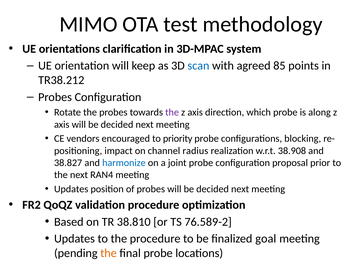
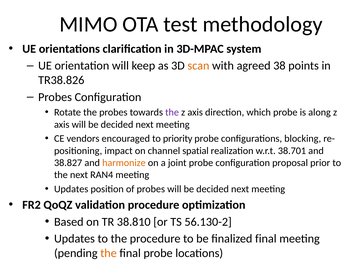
scan colour: blue -> orange
85: 85 -> 38
TR38.212: TR38.212 -> TR38.826
radius: radius -> spatial
38.908: 38.908 -> 38.701
harmonize colour: blue -> orange
76.589-2: 76.589-2 -> 56.130-2
finalized goal: goal -> final
